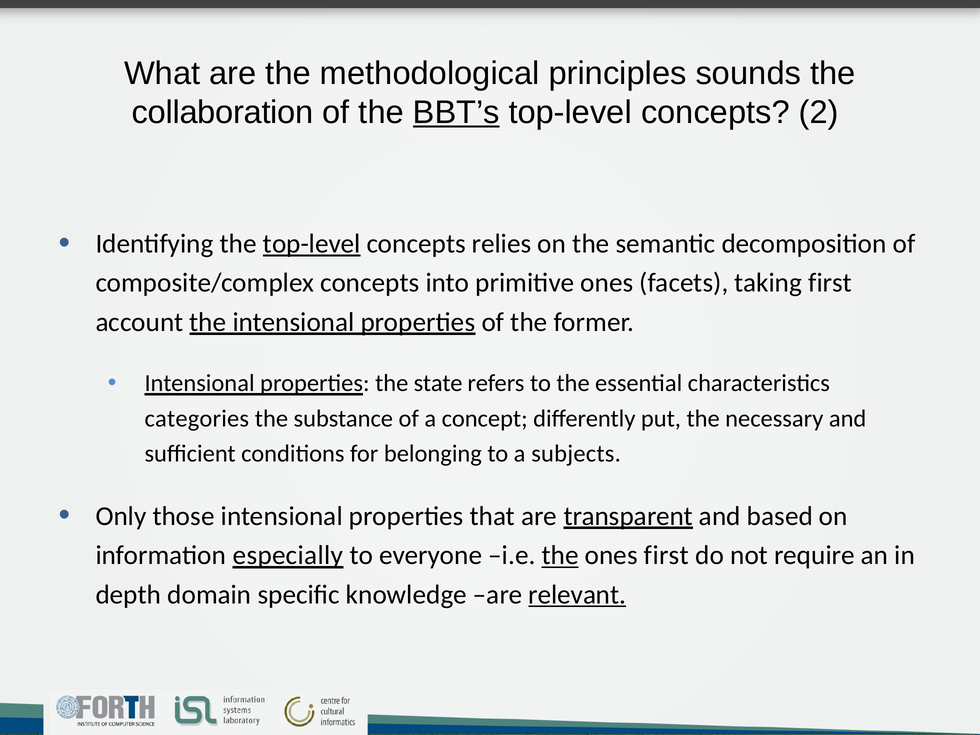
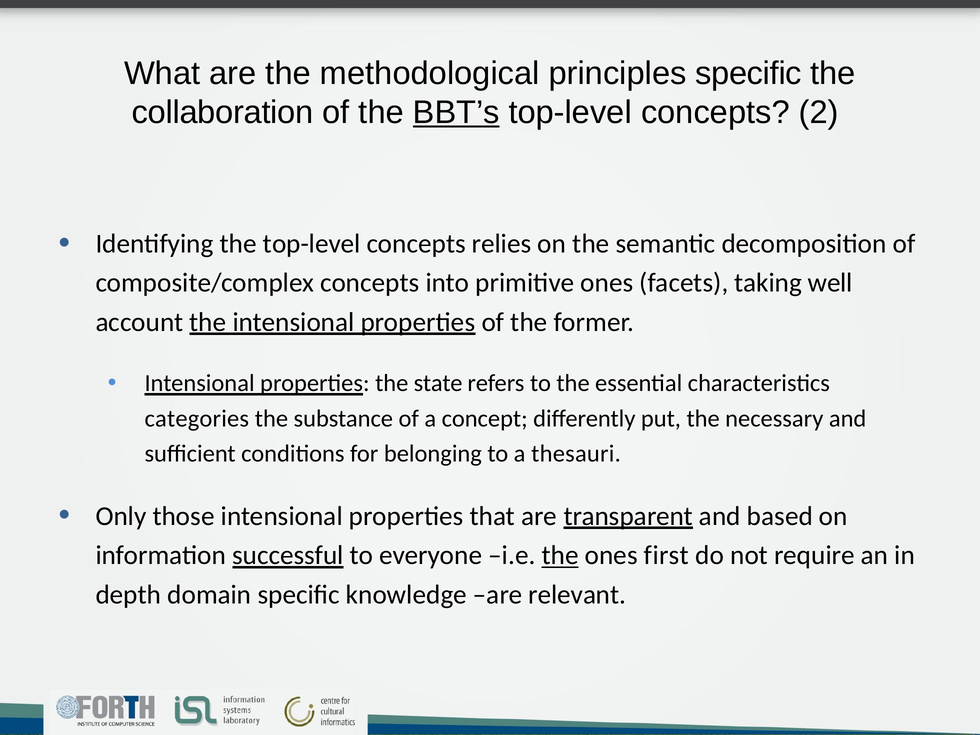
principles sounds: sounds -> specific
top-level at (312, 244) underline: present -> none
taking first: first -> well
subjects: subjects -> thesauri
especially: especially -> successful
relevant underline: present -> none
